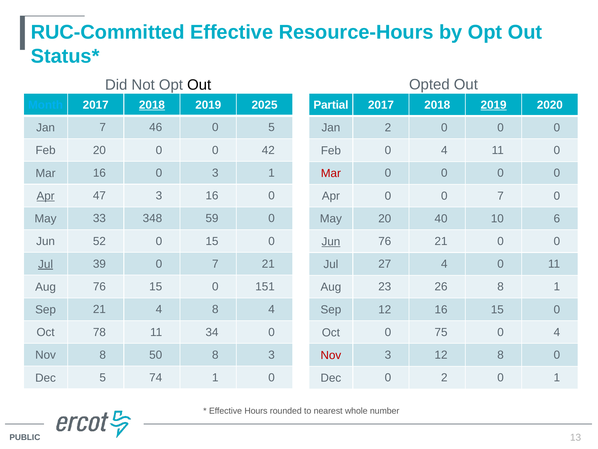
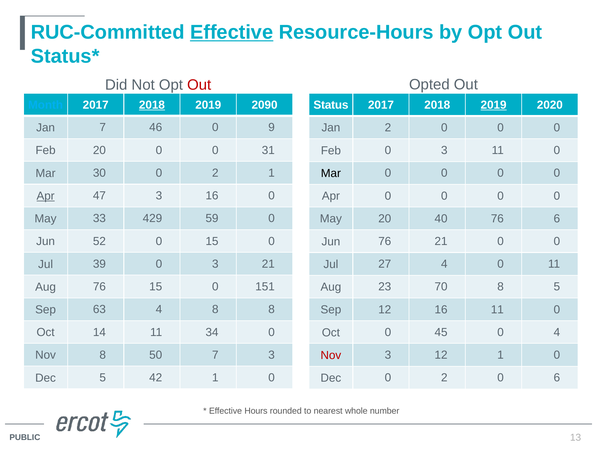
Effective at (232, 32) underline: none -> present
Out at (199, 85) colour: black -> red
2025: 2025 -> 2090
Partial: Partial -> Status
0 5: 5 -> 9
42: 42 -> 31
Feb 0 4: 4 -> 3
Mar 16: 16 -> 30
3 at (215, 173): 3 -> 2
Mar at (331, 173) colour: red -> black
Apr 0 0 7: 7 -> 0
348: 348 -> 429
40 10: 10 -> 76
Jun at (331, 241) underline: present -> none
Jul at (46, 264) underline: present -> none
39 0 7: 7 -> 3
26: 26 -> 70
8 1: 1 -> 5
Sep 21: 21 -> 63
8 4: 4 -> 8
16 15: 15 -> 11
78: 78 -> 14
75: 75 -> 45
50 8: 8 -> 7
12 8: 8 -> 1
74: 74 -> 42
0 1: 1 -> 6
